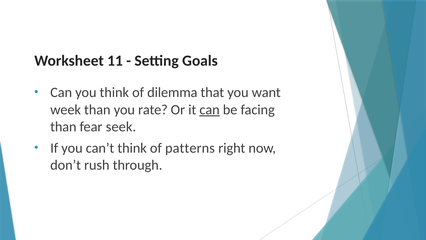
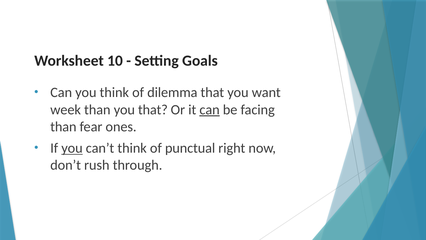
11: 11 -> 10
you rate: rate -> that
seek: seek -> ones
you at (72, 148) underline: none -> present
patterns: patterns -> punctual
